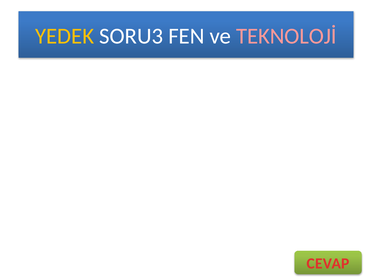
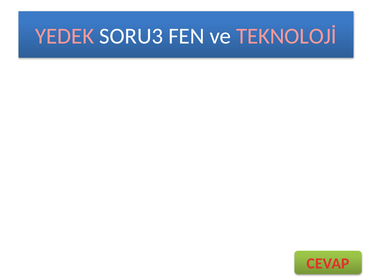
YEDEK colour: yellow -> pink
